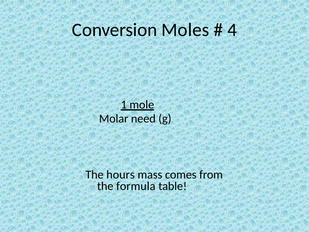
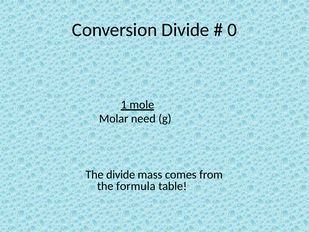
Conversion Moles: Moles -> Divide
4: 4 -> 0
The hours: hours -> divide
